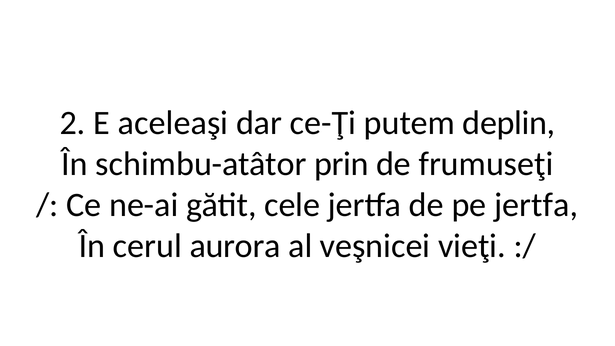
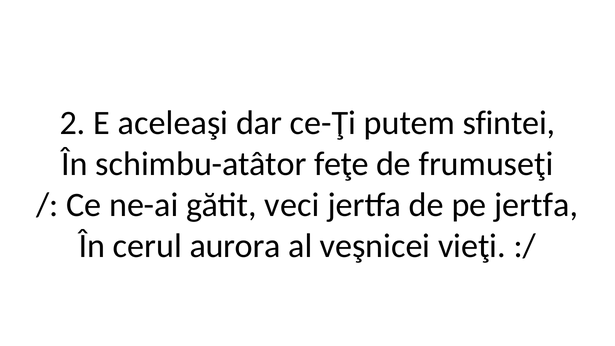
deplin: deplin -> sfintei
prin: prin -> feţe
cele: cele -> veci
